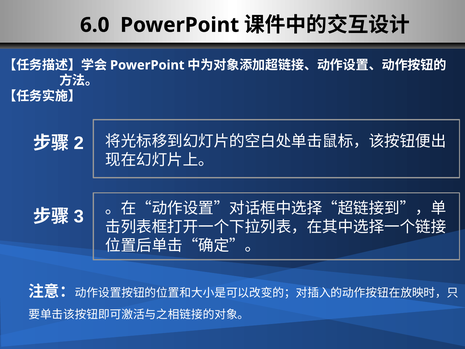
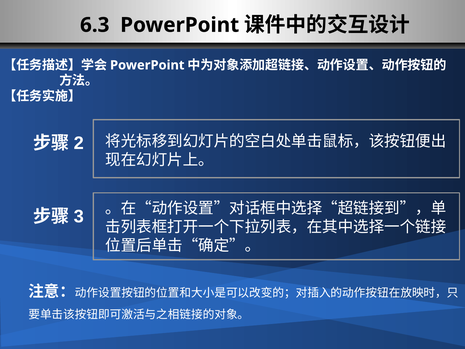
6.0: 6.0 -> 6.3
